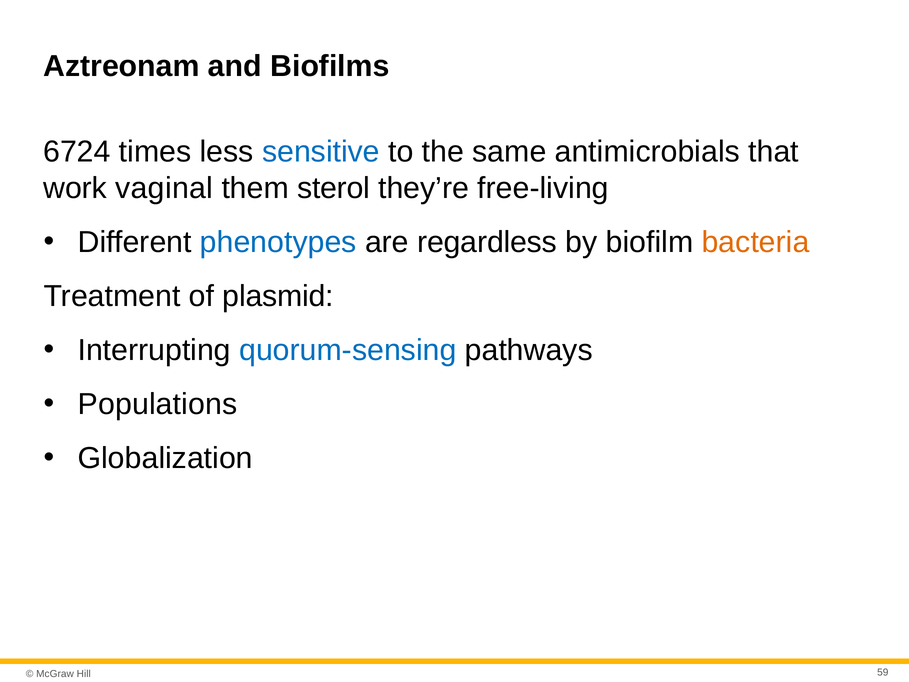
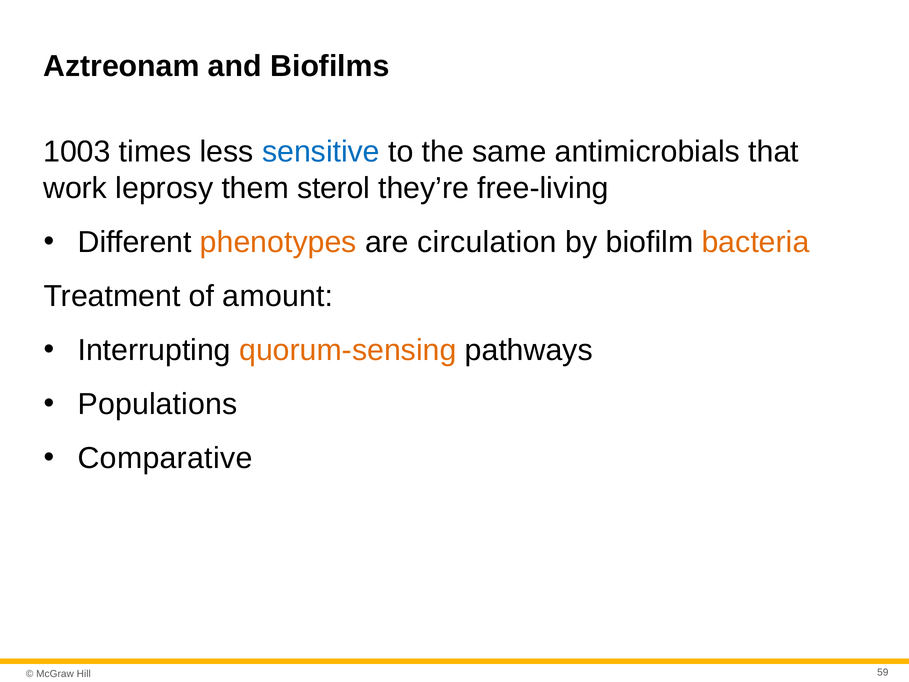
6724: 6724 -> 1003
vaginal: vaginal -> leprosy
phenotypes colour: blue -> orange
regardless: regardless -> circulation
plasmid: plasmid -> amount
quorum-sensing colour: blue -> orange
Globalization: Globalization -> Comparative
